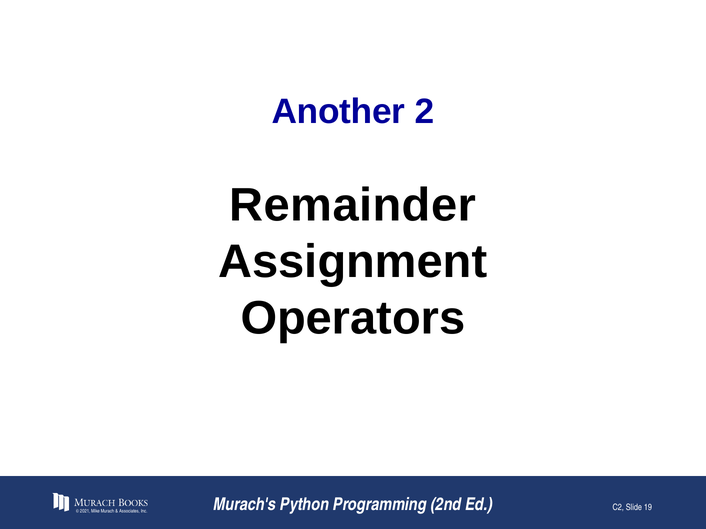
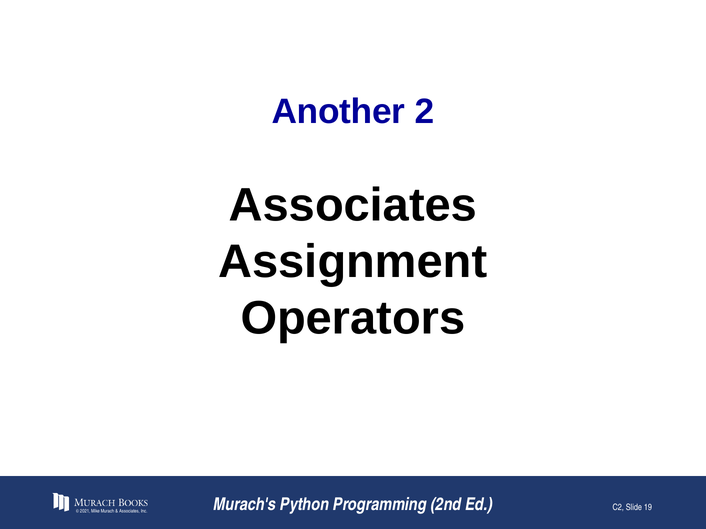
Remainder at (353, 206): Remainder -> Associates
